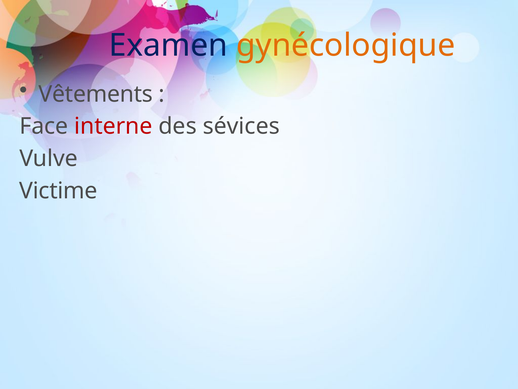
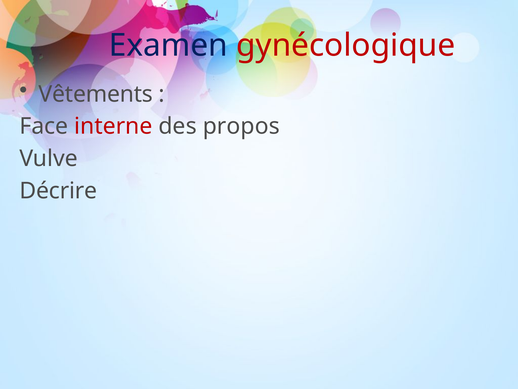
gynécologique colour: orange -> red
sévices: sévices -> propos
Victime: Victime -> Décrire
